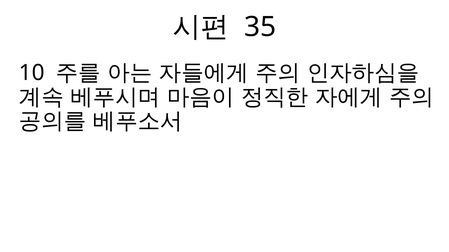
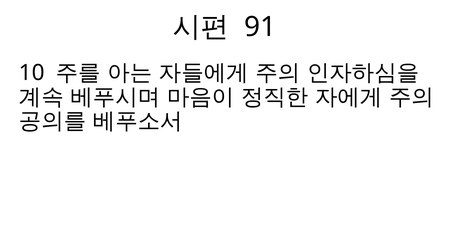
35: 35 -> 91
